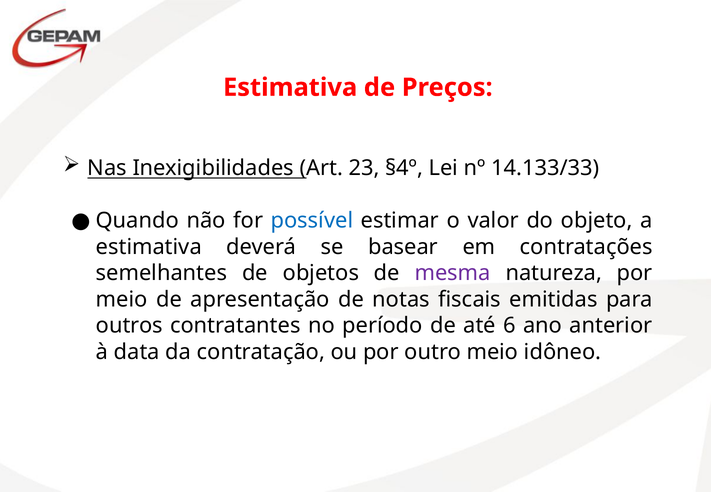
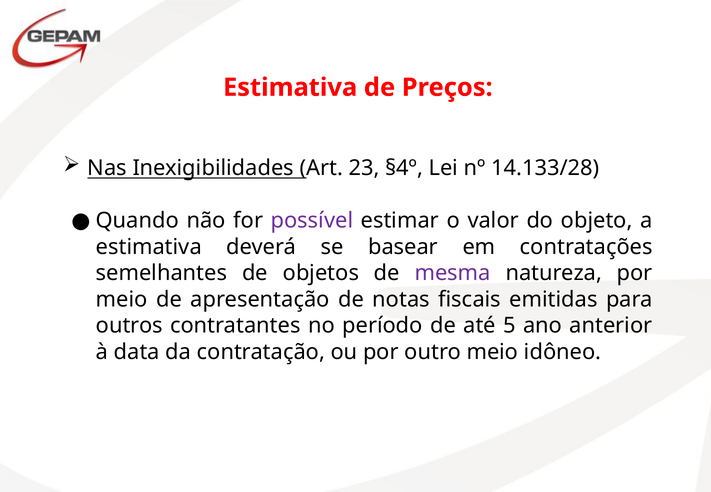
14.133/33: 14.133/33 -> 14.133/28
possível colour: blue -> purple
6: 6 -> 5
